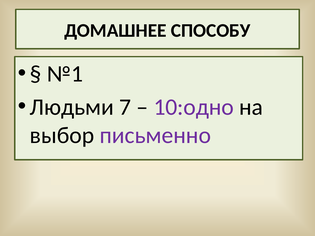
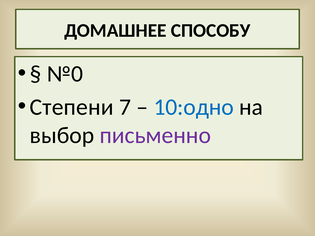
№1: №1 -> №0
Людьми: Людьми -> Степени
10:одно colour: purple -> blue
